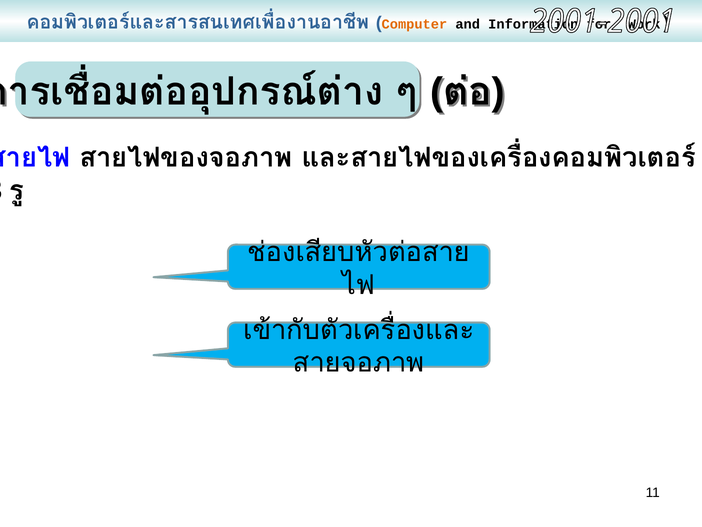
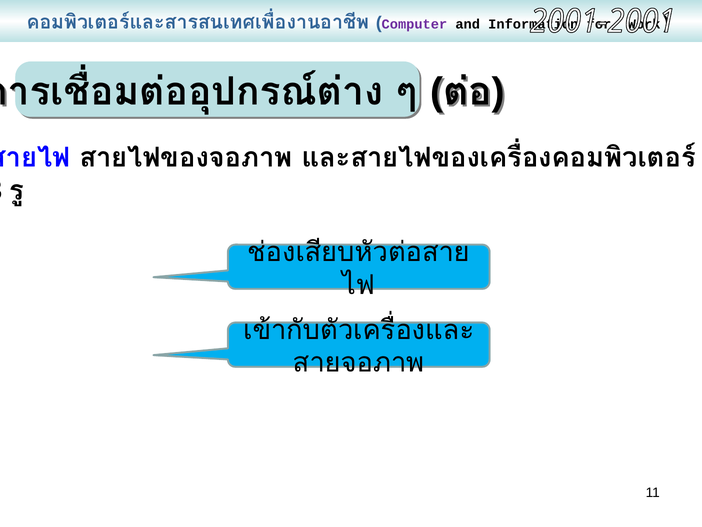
Computer colour: orange -> purple
